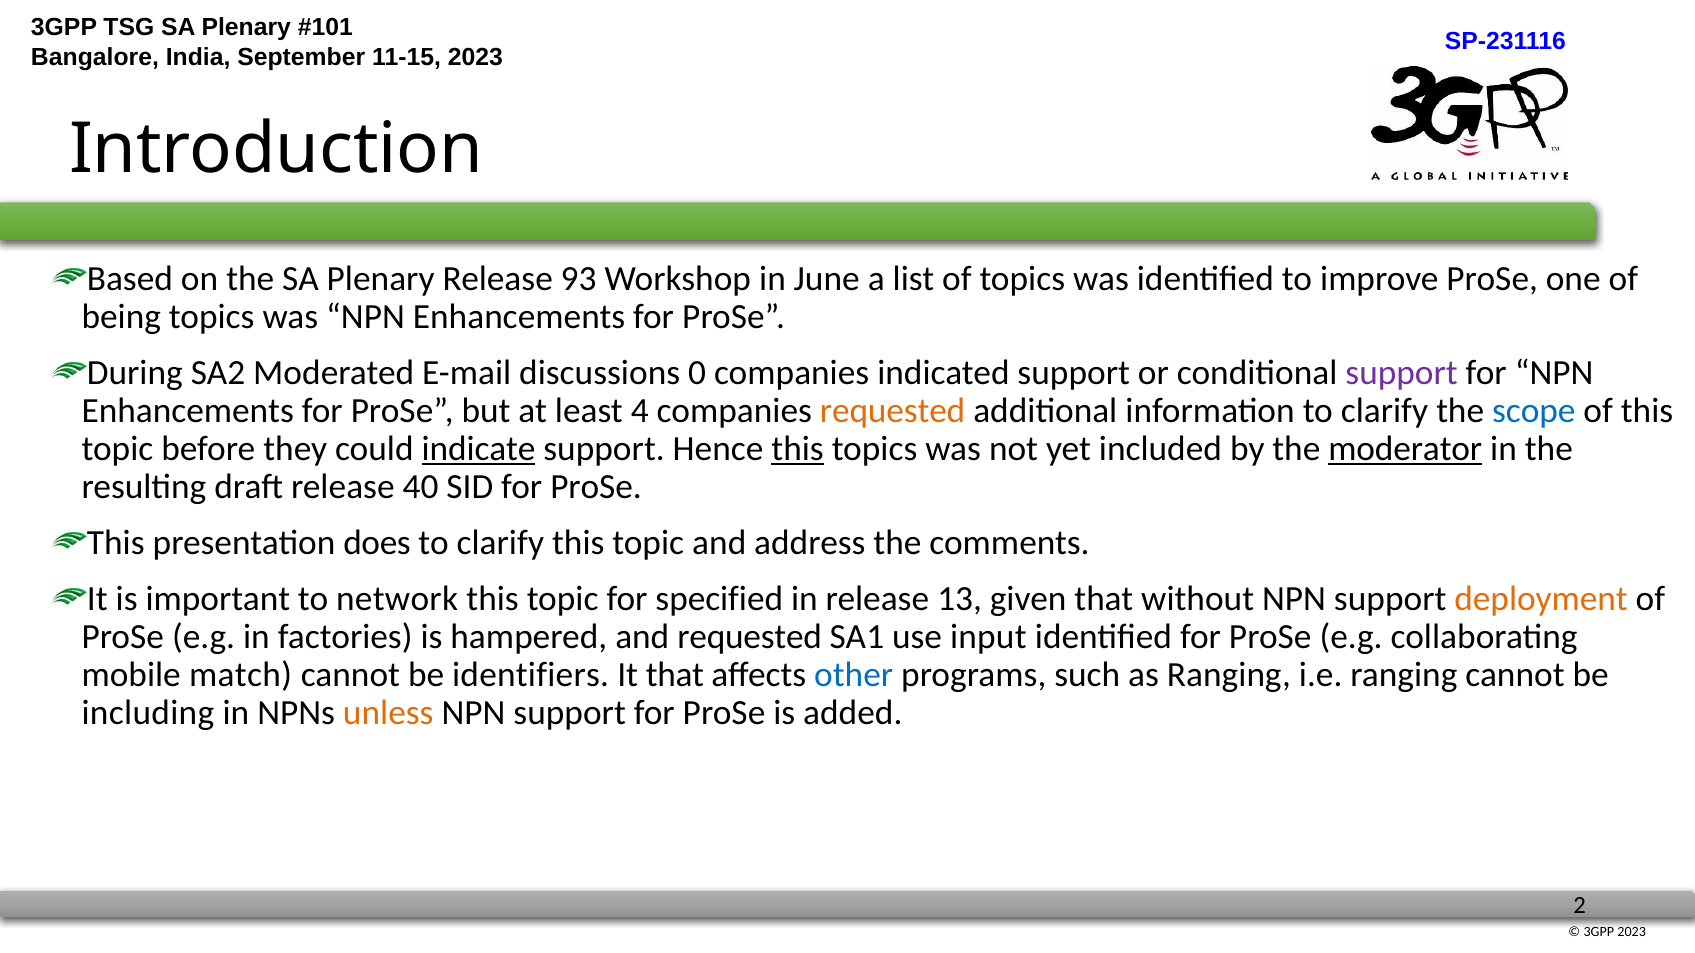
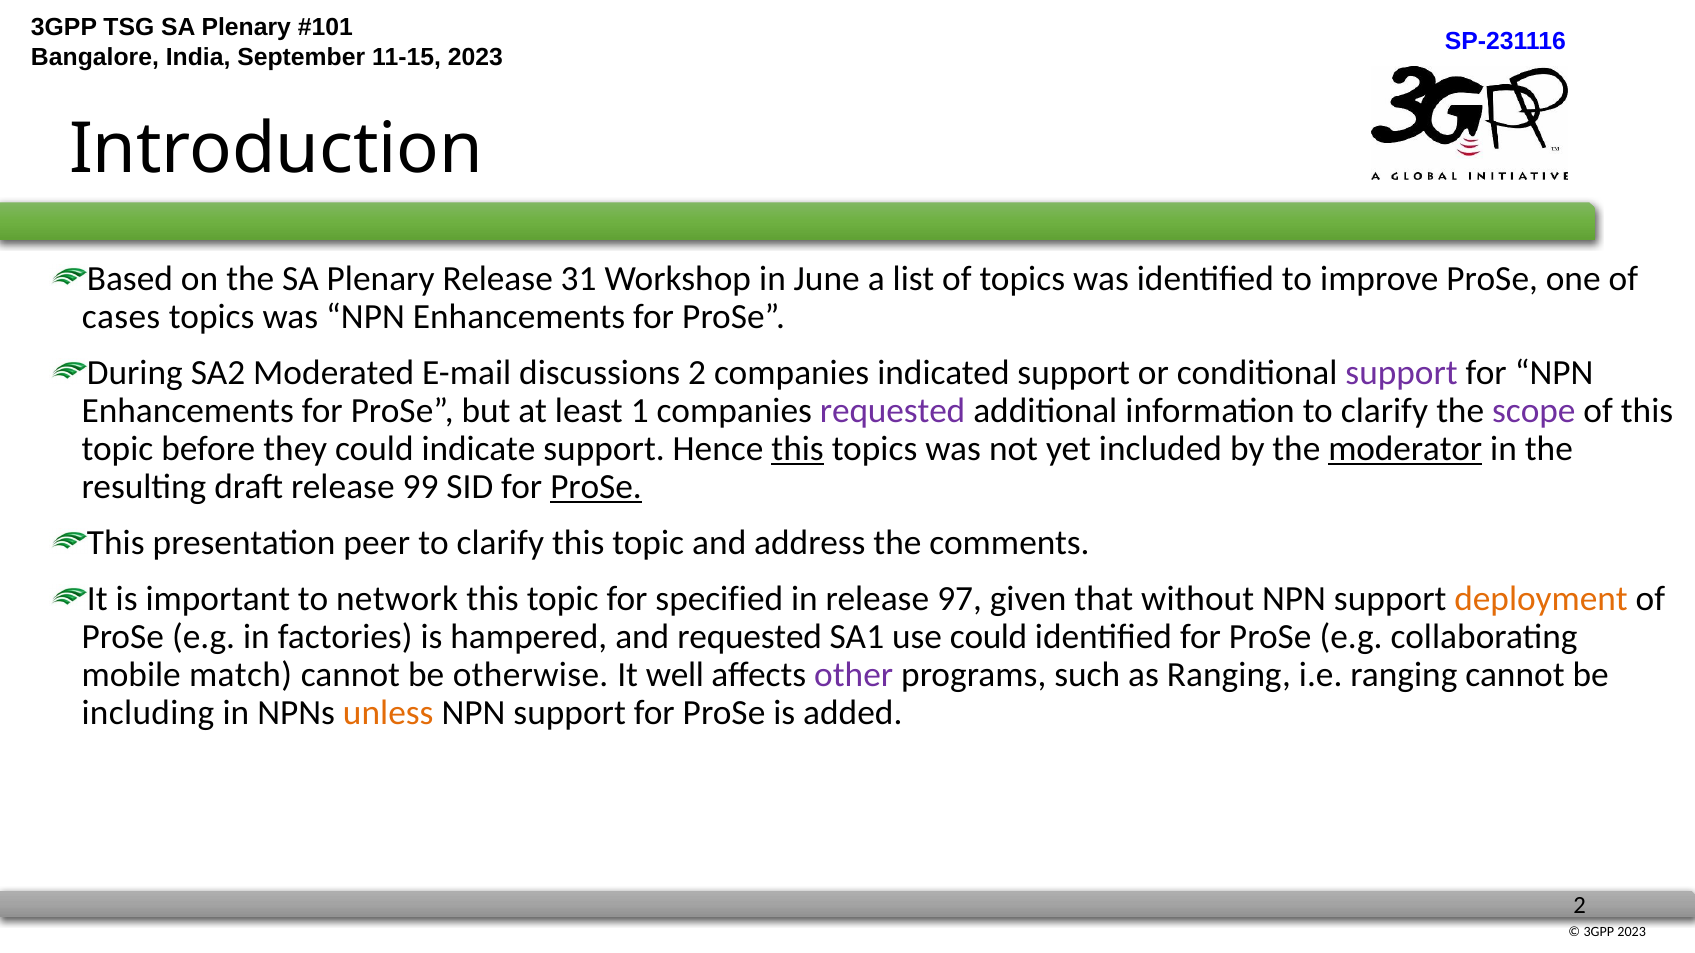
93: 93 -> 31
being: being -> cases
discussions 0: 0 -> 2
4: 4 -> 1
requested at (893, 411) colour: orange -> purple
scope colour: blue -> purple
indicate underline: present -> none
40: 40 -> 99
ProSe at (596, 487) underline: none -> present
does: does -> peer
13: 13 -> 97
use input: input -> could
identifiers: identifiers -> otherwise
It that: that -> well
other colour: blue -> purple
